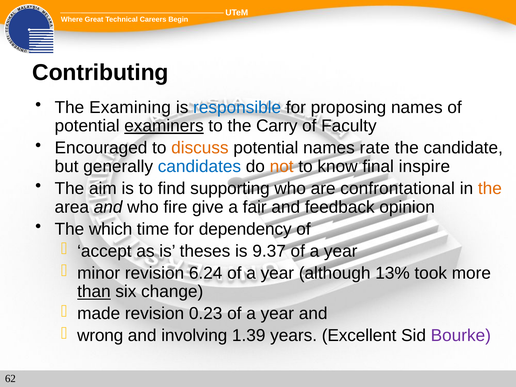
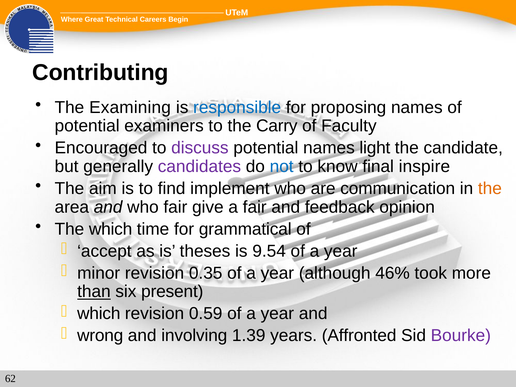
examiners underline: present -> none
discuss colour: orange -> purple
rate: rate -> light
candidates colour: blue -> purple
not colour: orange -> blue
supporting: supporting -> implement
confrontational: confrontational -> communication
who fire: fire -> fair
dependency: dependency -> grammatical
9.37: 9.37 -> 9.54
6.24: 6.24 -> 0.35
13%: 13% -> 46%
change: change -> present
made at (99, 314): made -> which
0.23: 0.23 -> 0.59
Excellent: Excellent -> Affronted
